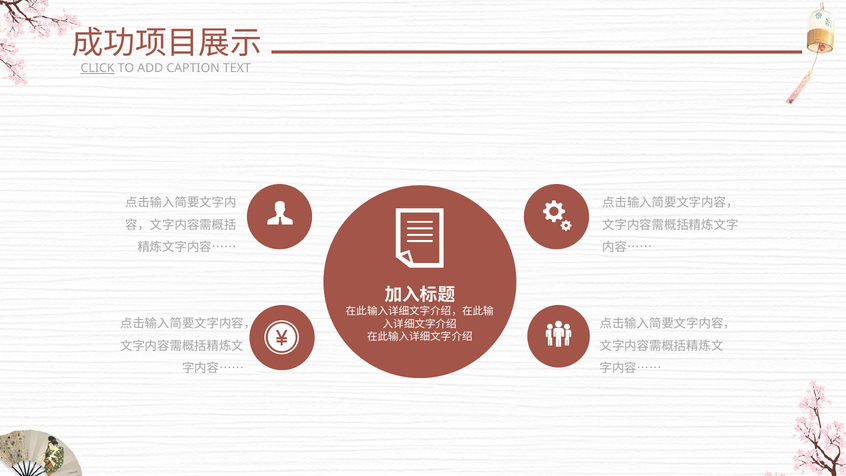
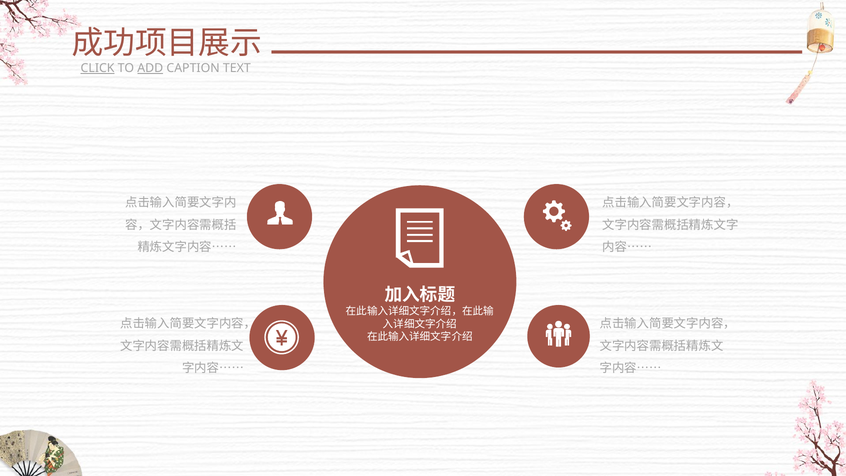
ADD underline: none -> present
